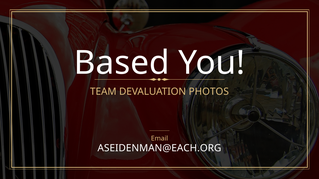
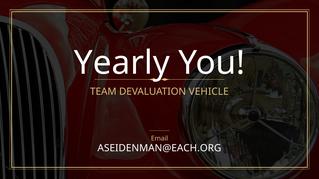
Based: Based -> Yearly
PHOTOS: PHOTOS -> VEHICLE
